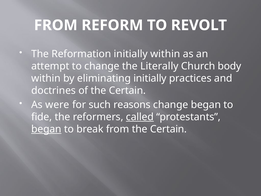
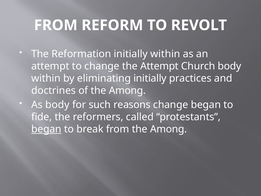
the Literally: Literally -> Attempt
of the Certain: Certain -> Among
As were: were -> body
called underline: present -> none
from the Certain: Certain -> Among
